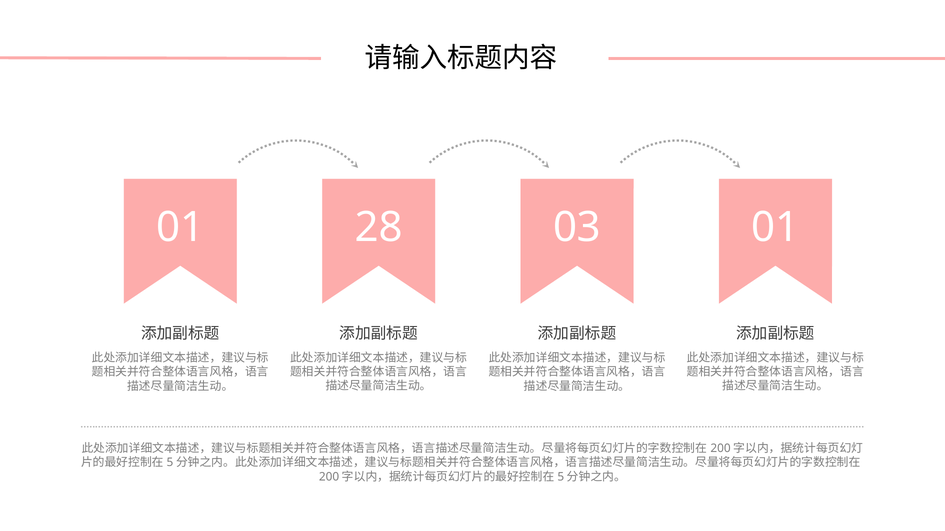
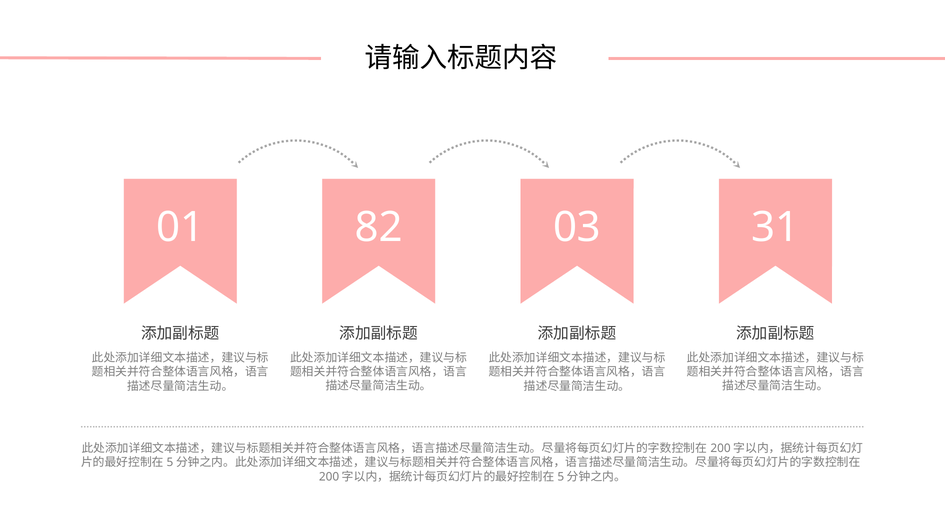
28: 28 -> 82
03 01: 01 -> 31
